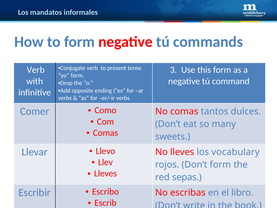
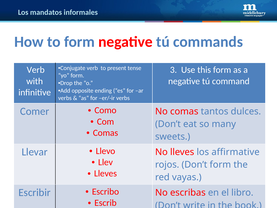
vocabulary: vocabulary -> affirmative
sepas: sepas -> vayas
